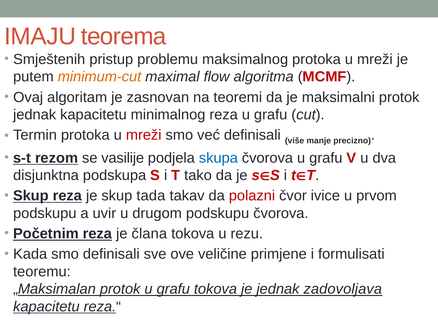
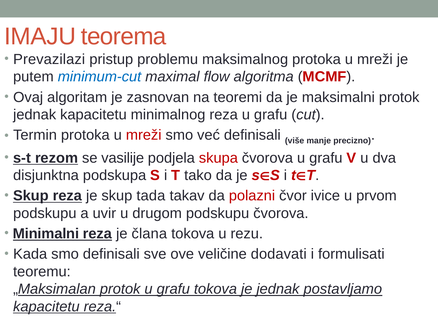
Smještenih: Smještenih -> Prevazilazi
minimum-cut colour: orange -> blue
skupa colour: blue -> red
Početnim: Početnim -> Minimalni
primjene: primjene -> dodavati
zadovoljava: zadovoljava -> postavljamo
